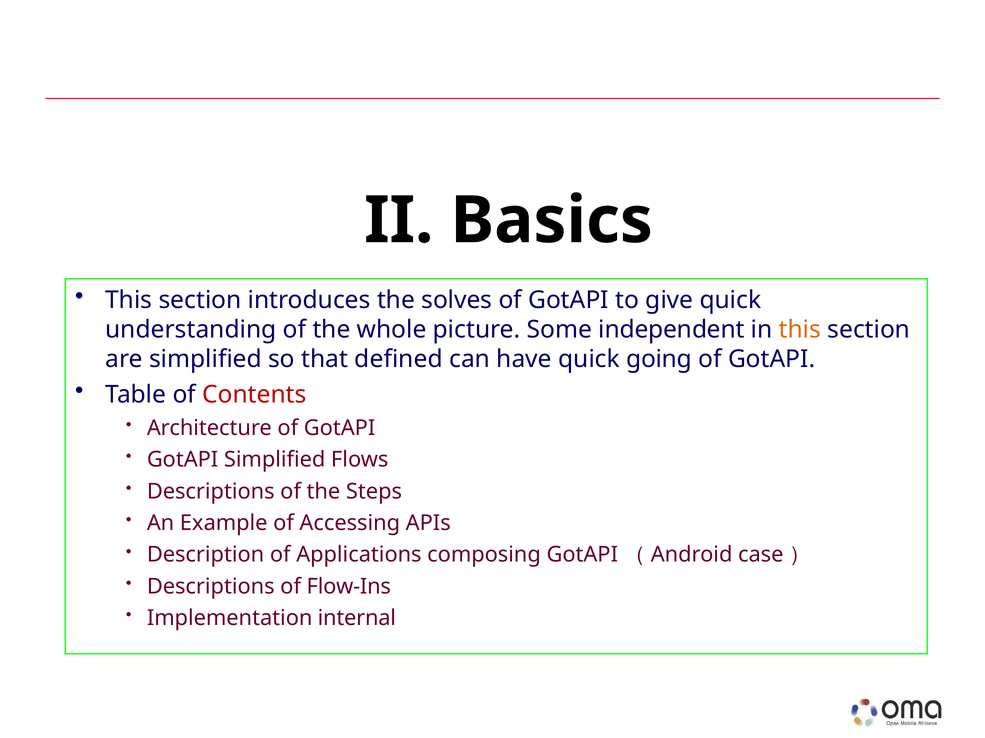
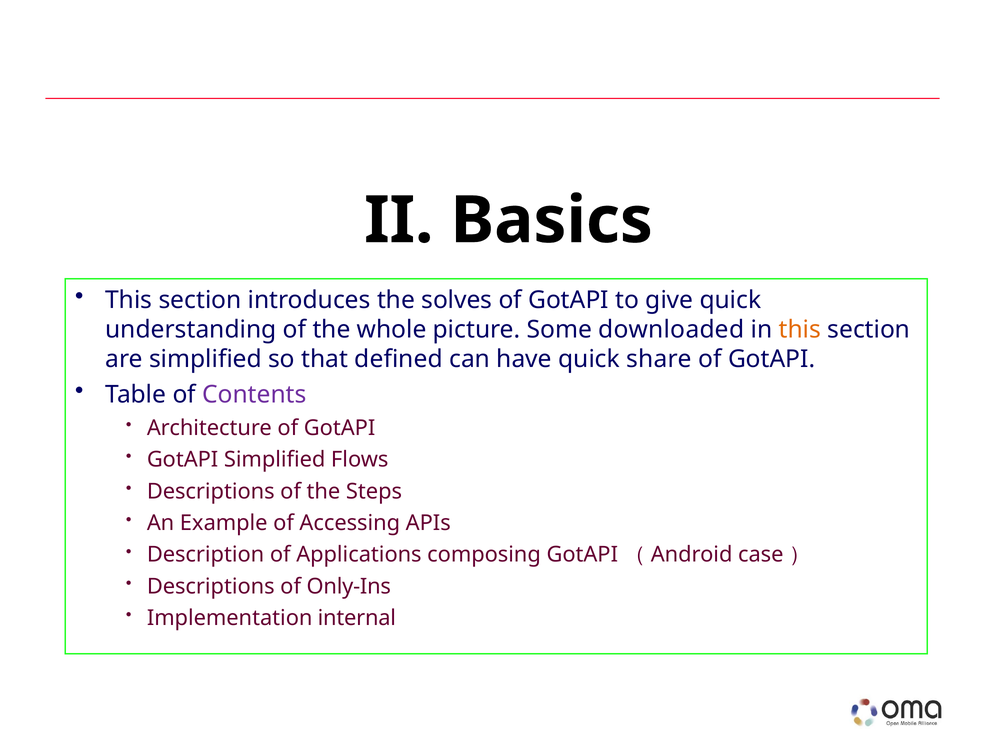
independent: independent -> downloaded
going: going -> share
Contents colour: red -> purple
Flow-Ins: Flow-Ins -> Only-Ins
